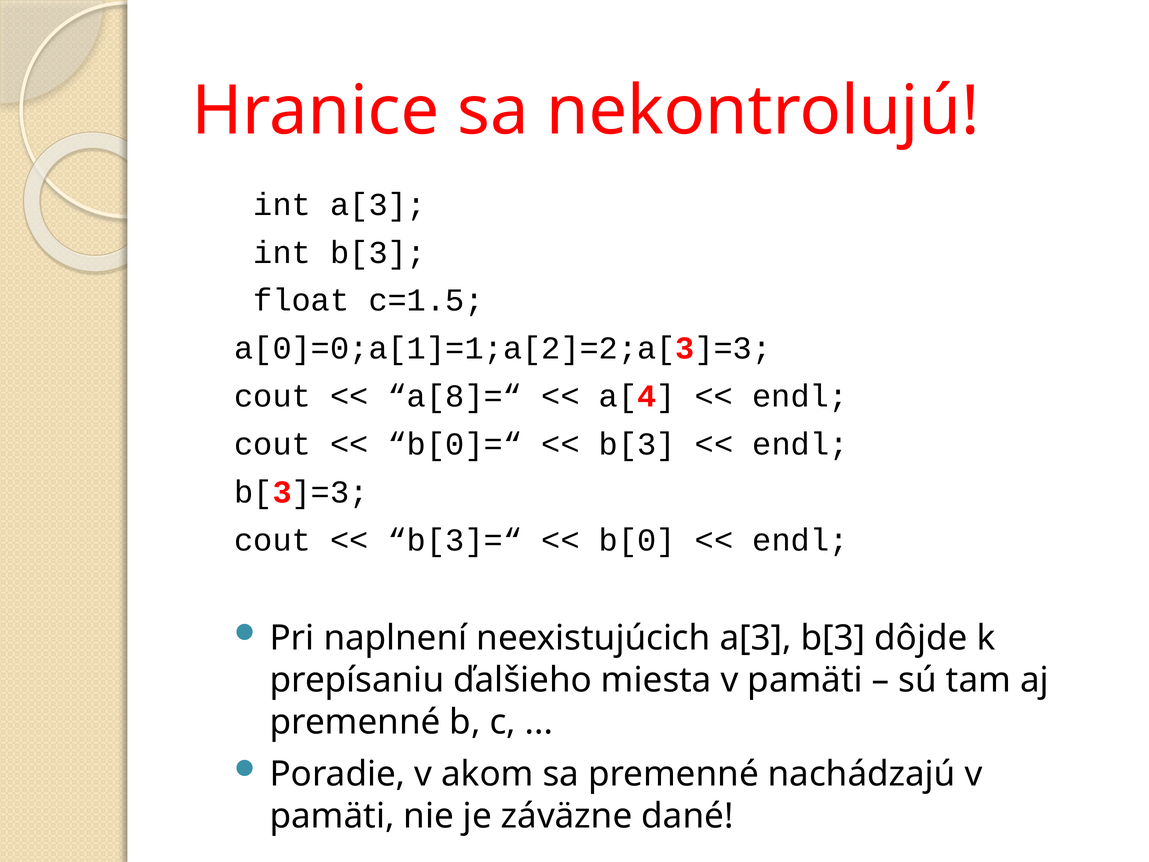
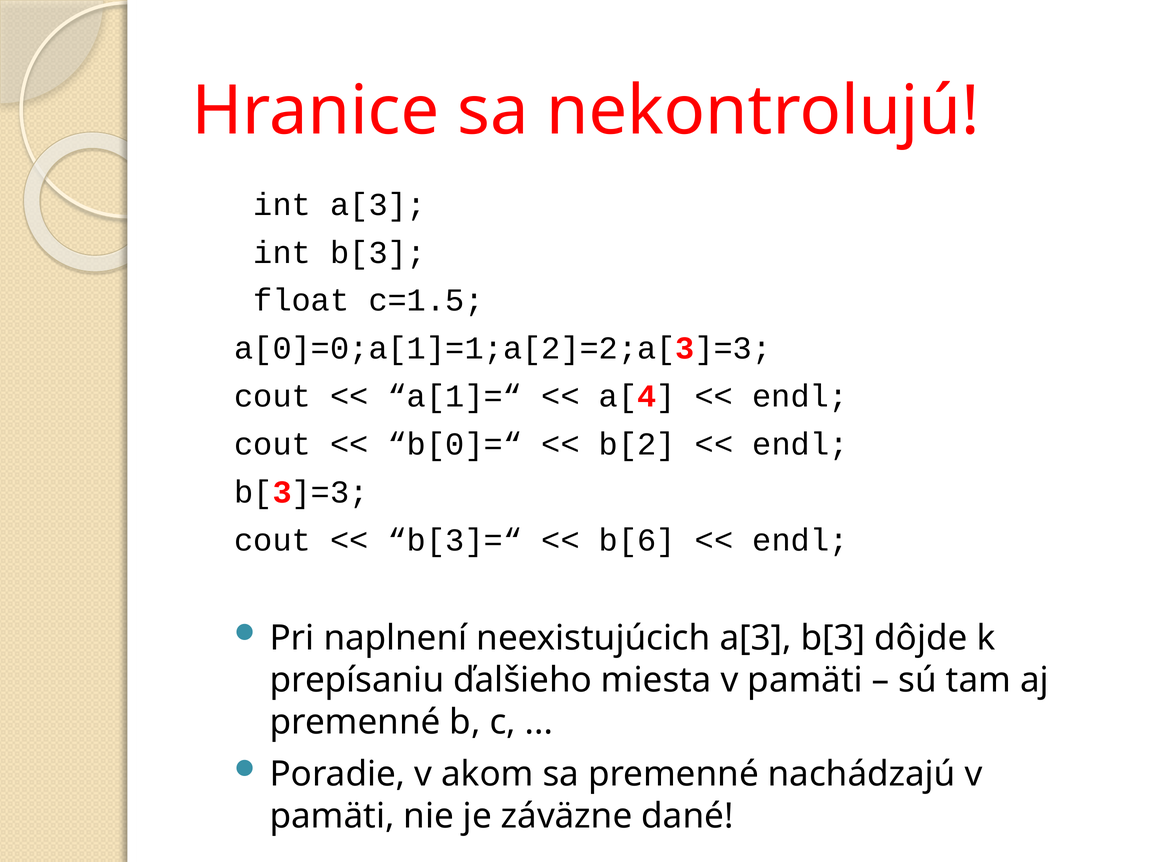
a[8]=“: a[8]=“ -> a[1]=“
b[3 at (637, 444): b[3 -> b[2
b[0: b[0 -> b[6
